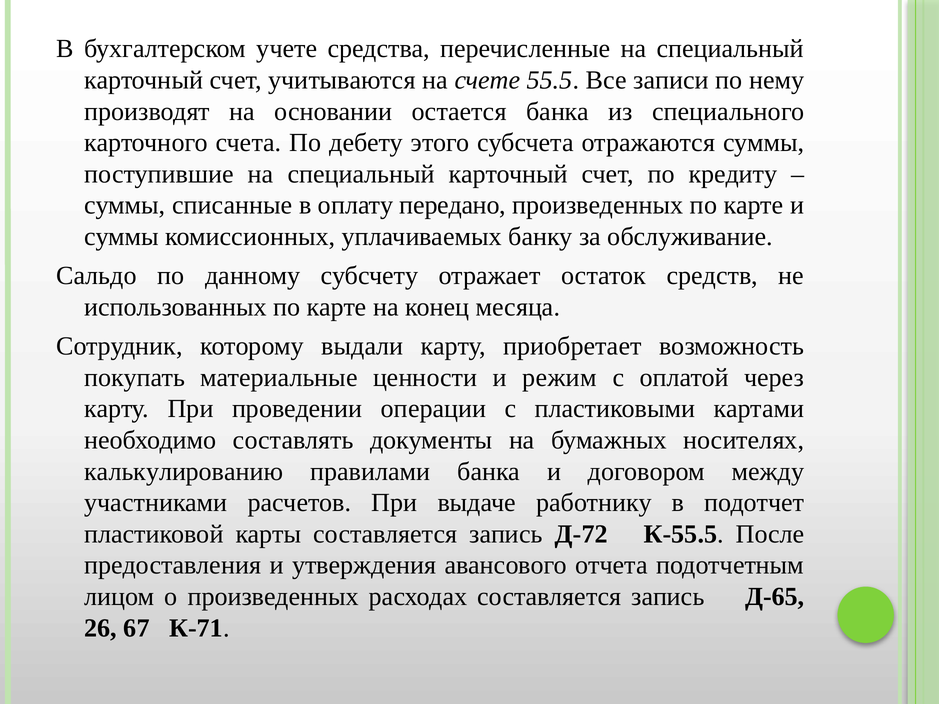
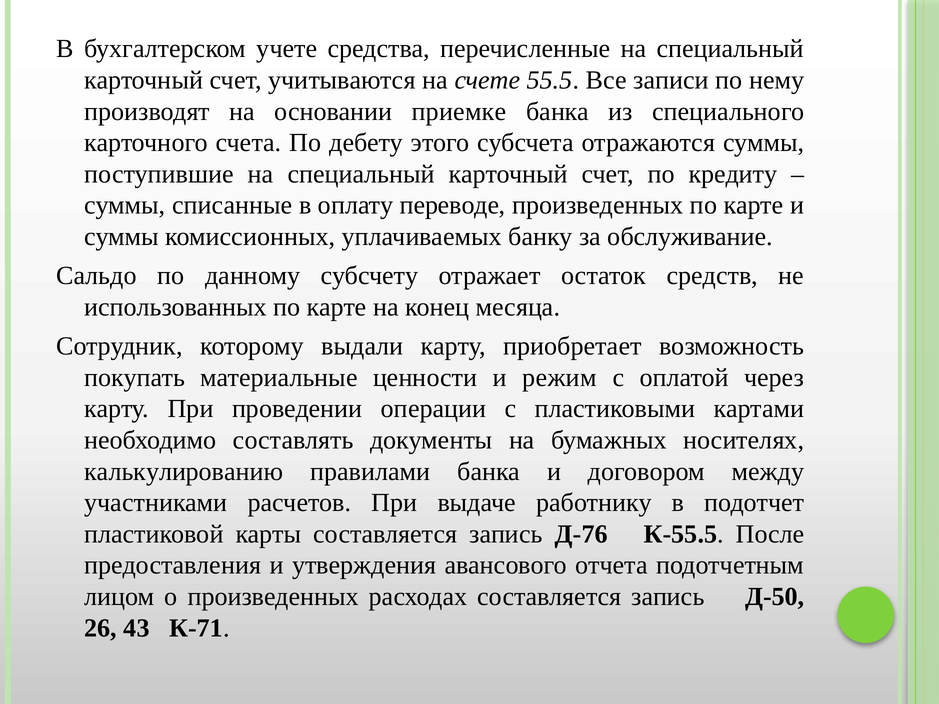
остается: остается -> приемке
передано: передано -> переводе
Д-72: Д-72 -> Д-76
Д-65: Д-65 -> Д-50
67: 67 -> 43
